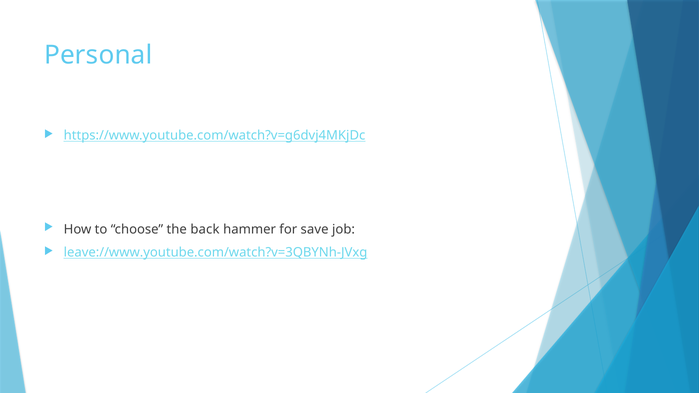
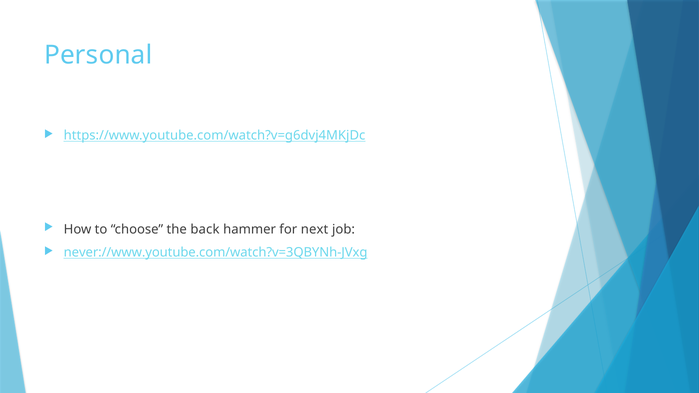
save: save -> next
leave://www.youtube.com/watch?v=3QBYNh-JVxg: leave://www.youtube.com/watch?v=3QBYNh-JVxg -> never://www.youtube.com/watch?v=3QBYNh-JVxg
